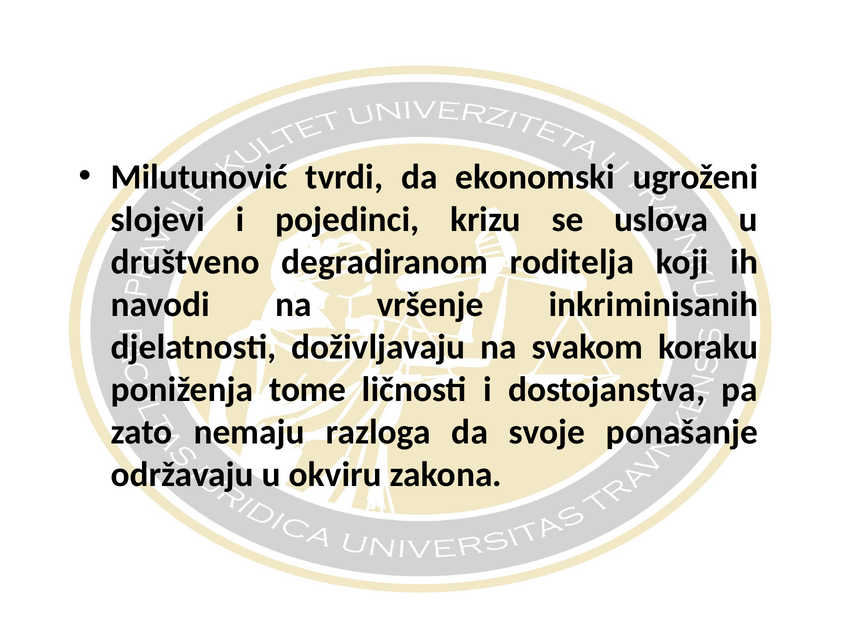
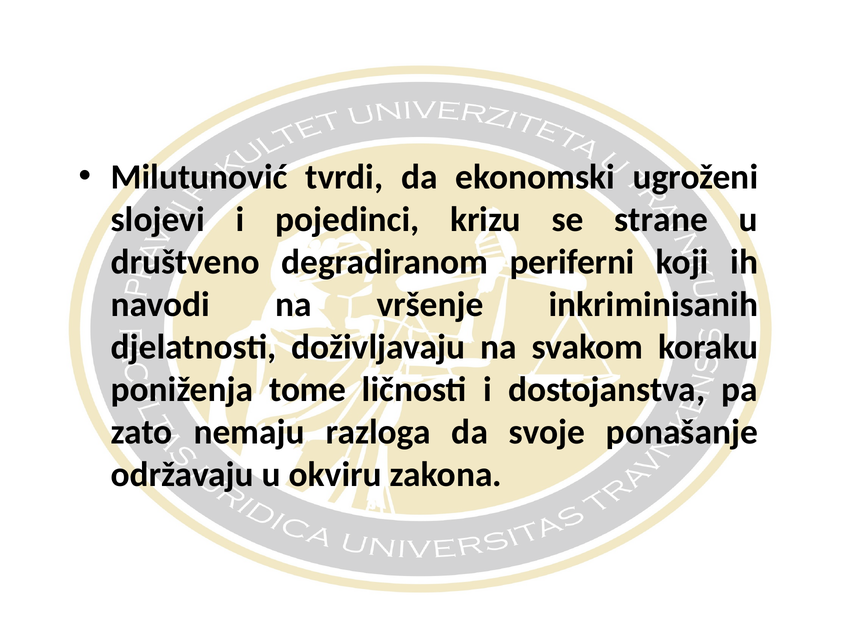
uslova: uslova -> strane
roditelja: roditelja -> periferni
